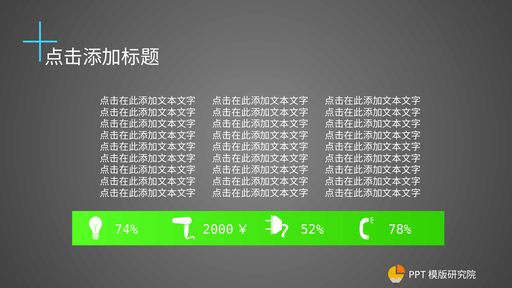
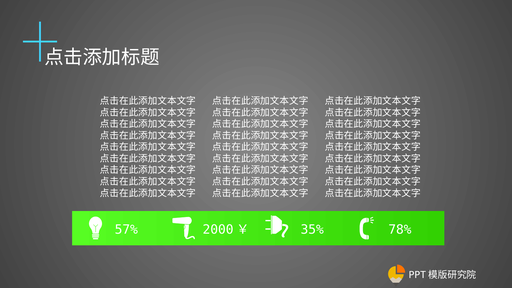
74%: 74% -> 57%
52%: 52% -> 35%
